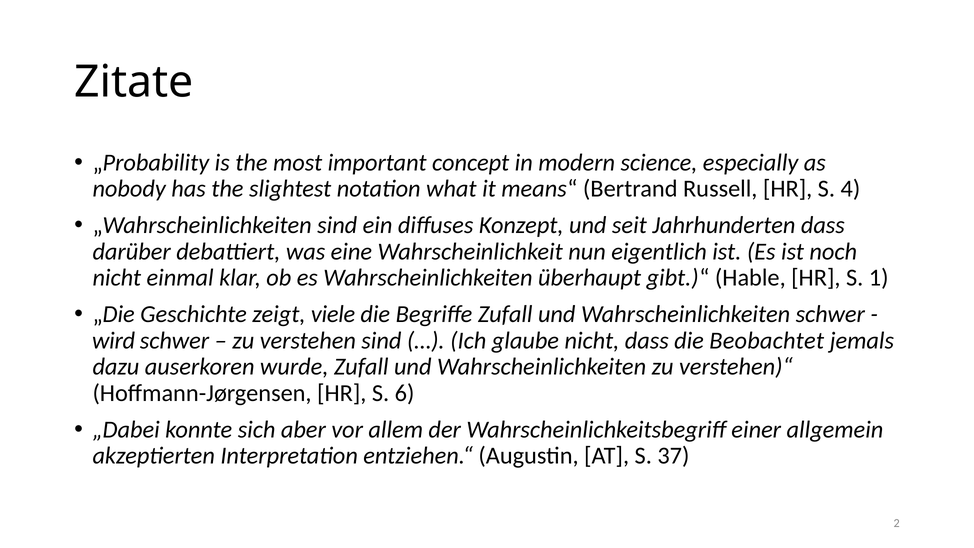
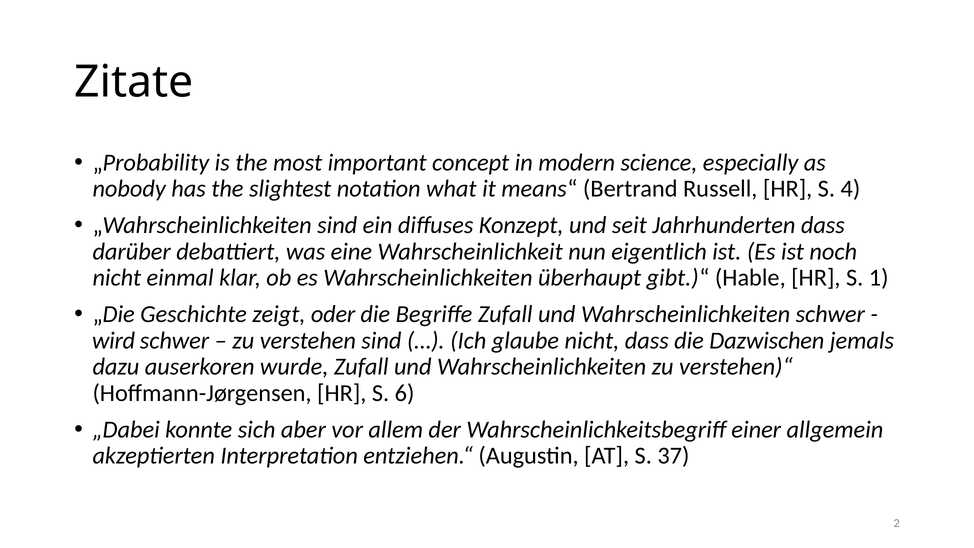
viele: viele -> oder
Beobachtet: Beobachtet -> Dazwischen
